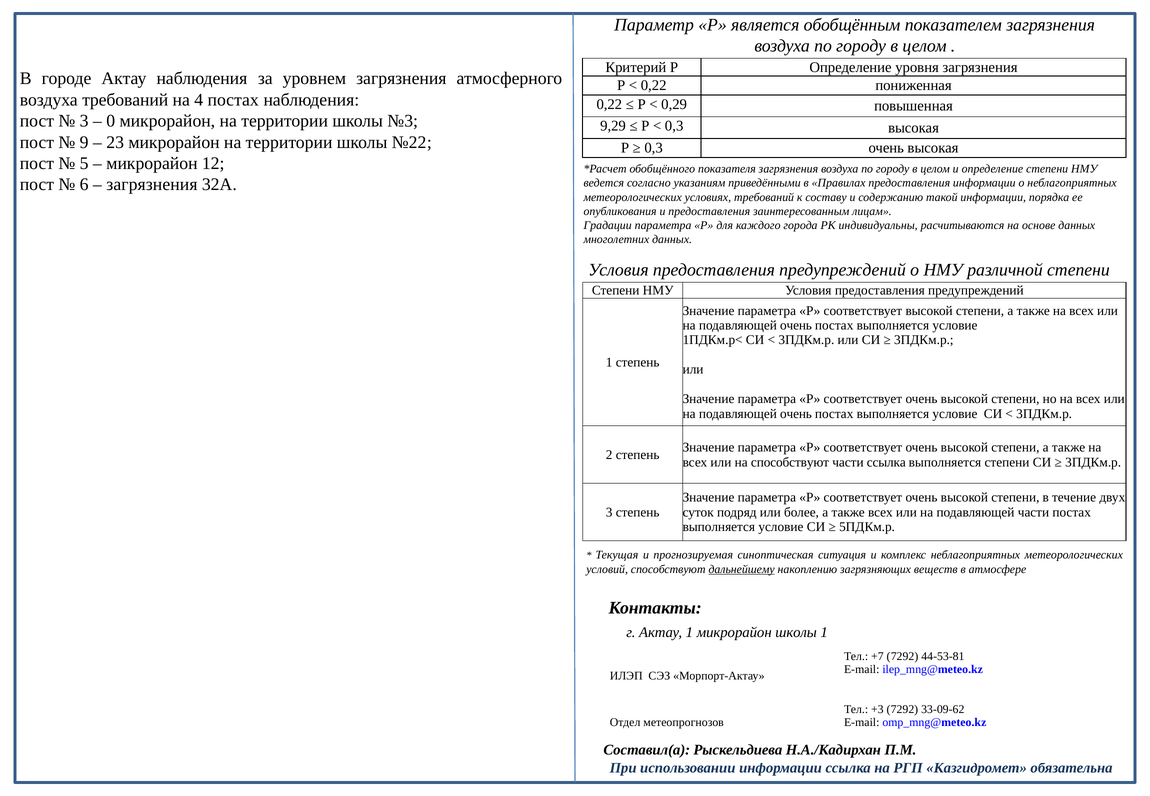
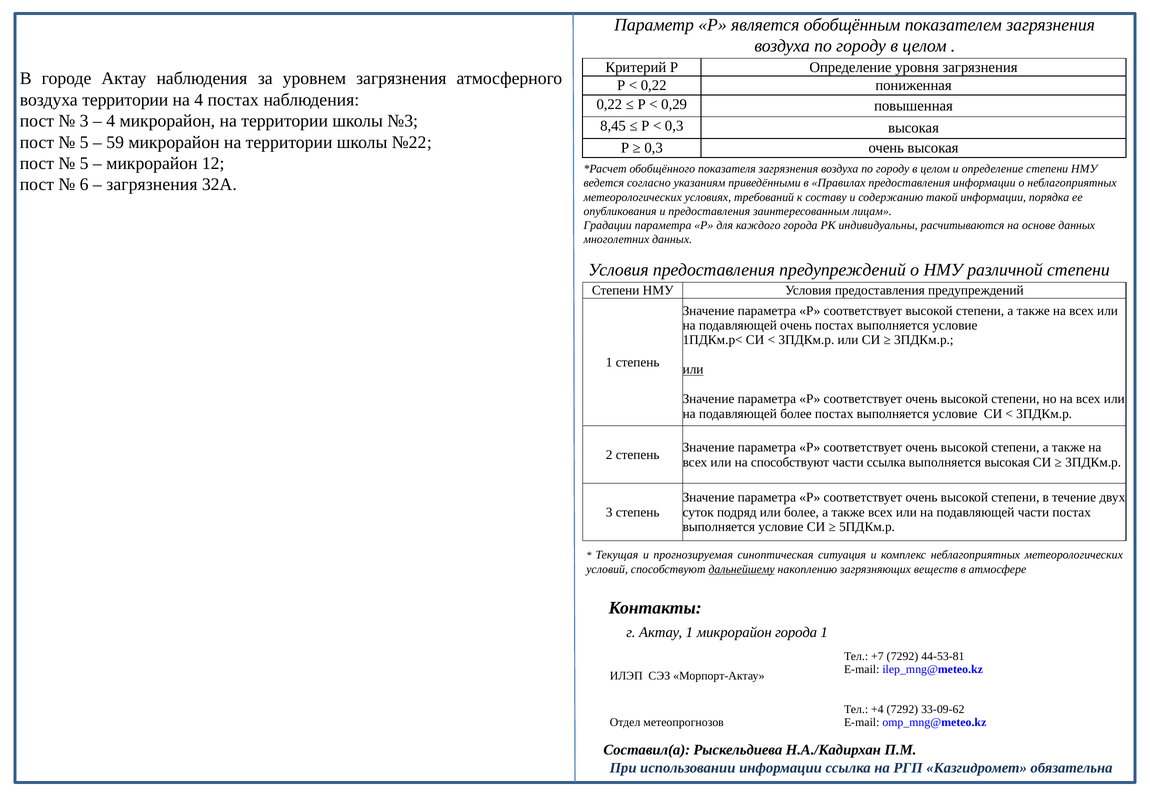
воздуха требований: требований -> территории
0 at (111, 121): 0 -> 4
9,29: 9,29 -> 8,45
9 at (84, 142): 9 -> 5
23: 23 -> 59
или at (693, 370) underline: none -> present
очень at (796, 414): очень -> более
выполняется степени: степени -> высокая
микрорайон школы: школы -> города
+3: +3 -> +4
